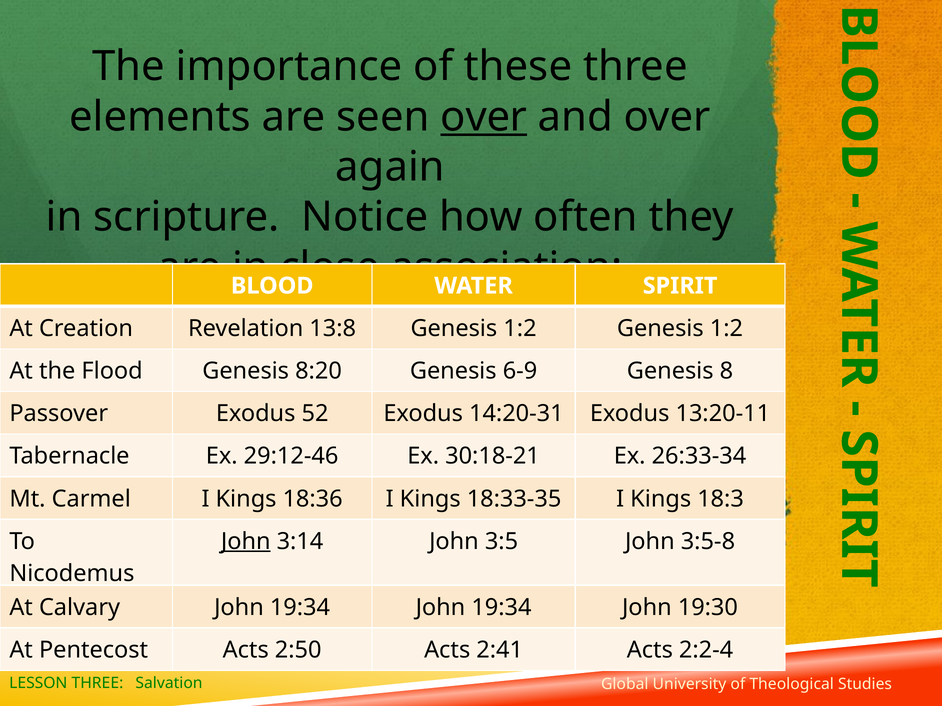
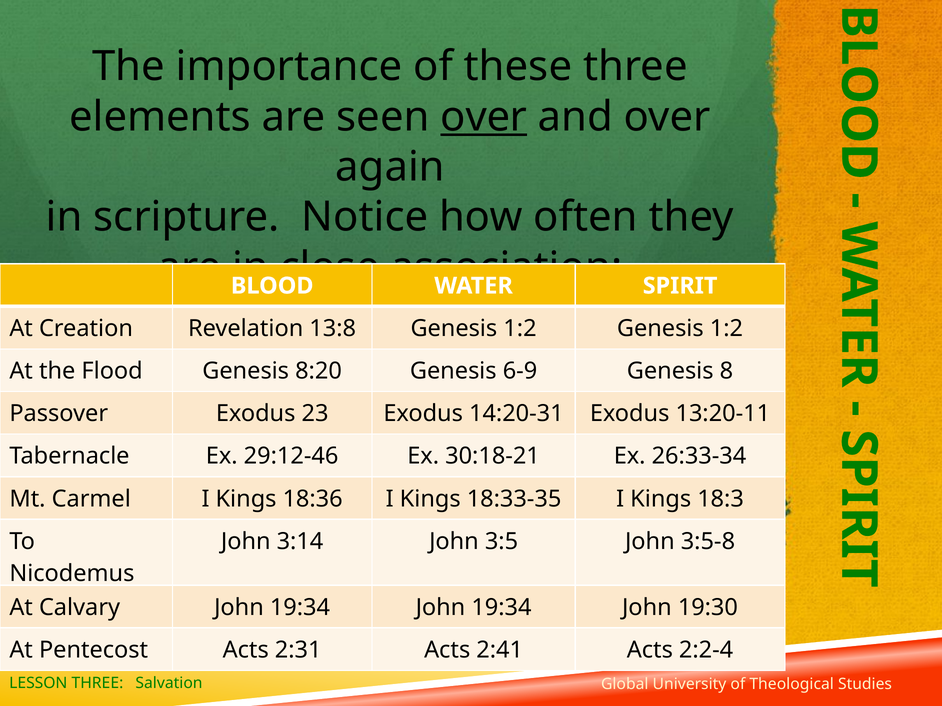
52: 52 -> 23
John at (246, 542) underline: present -> none
2:50: 2:50 -> 2:31
